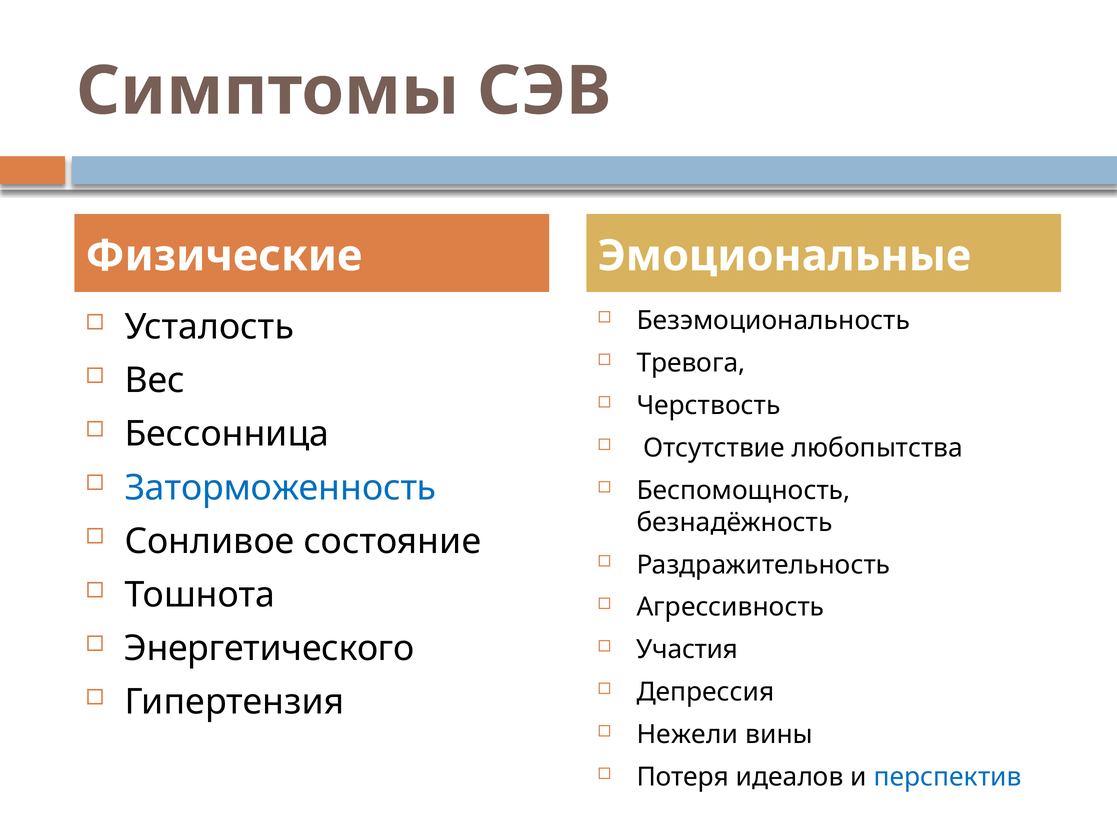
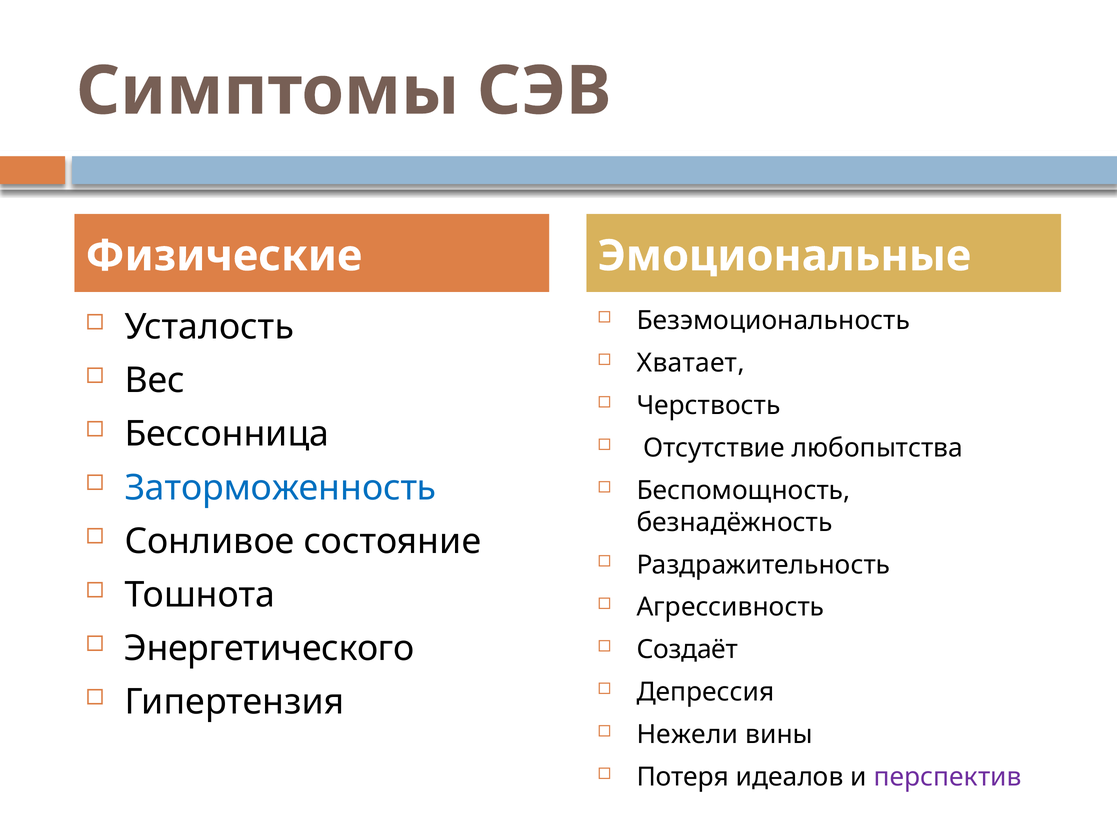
Тревога: Тревога -> Хватает
Участия: Участия -> Создаёт
перспектив colour: blue -> purple
